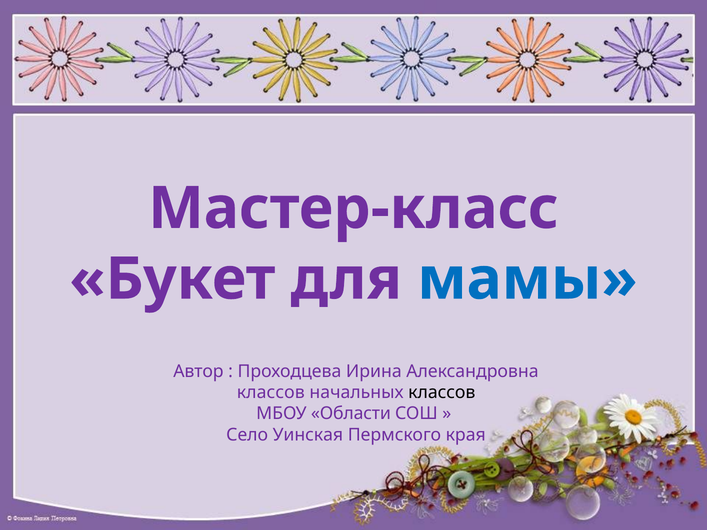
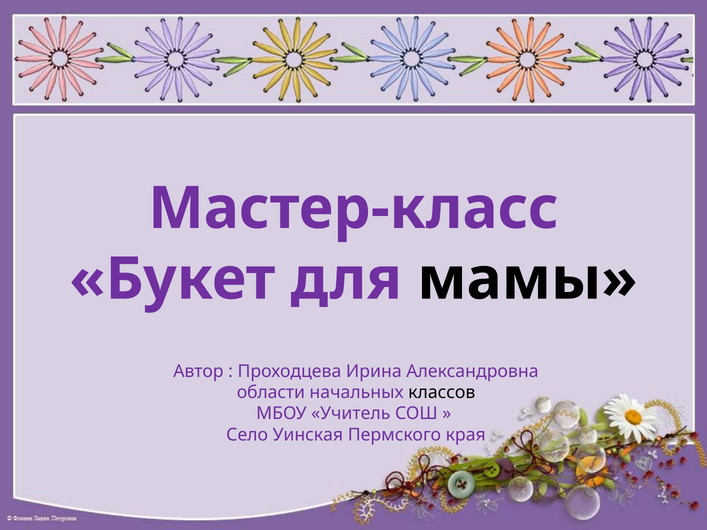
мамы colour: blue -> black
классов at (271, 393): классов -> области
Области: Области -> Учитель
